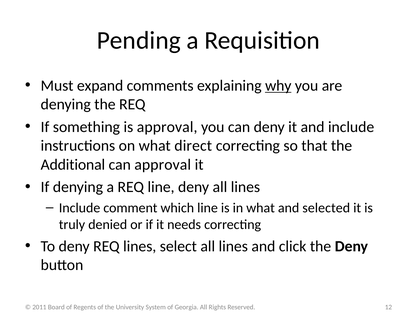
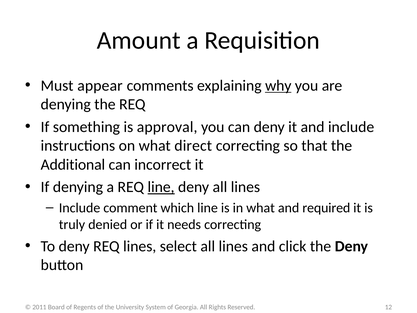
Pending: Pending -> Amount
expand: expand -> appear
can approval: approval -> incorrect
line at (161, 187) underline: none -> present
selected: selected -> required
